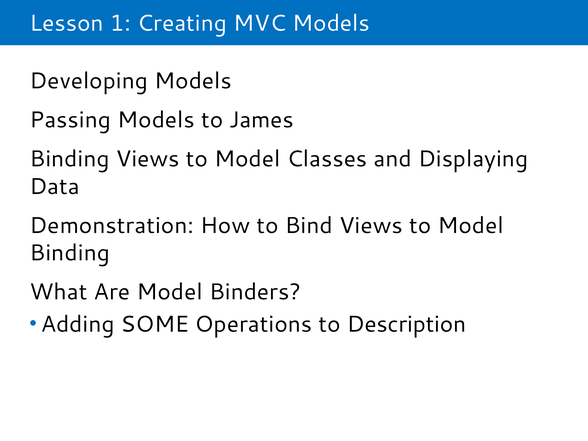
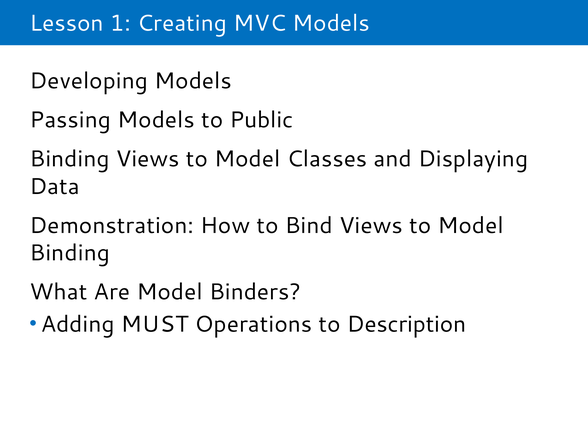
James: James -> Public
SOME: SOME -> MUST
